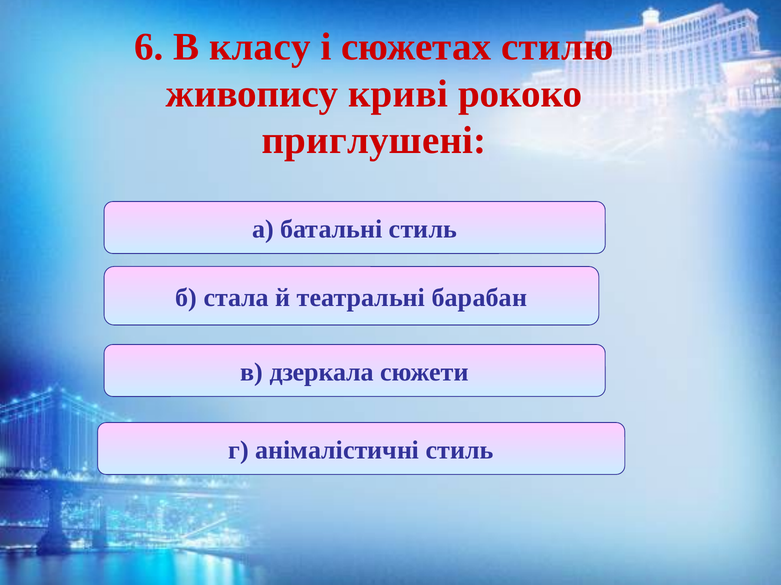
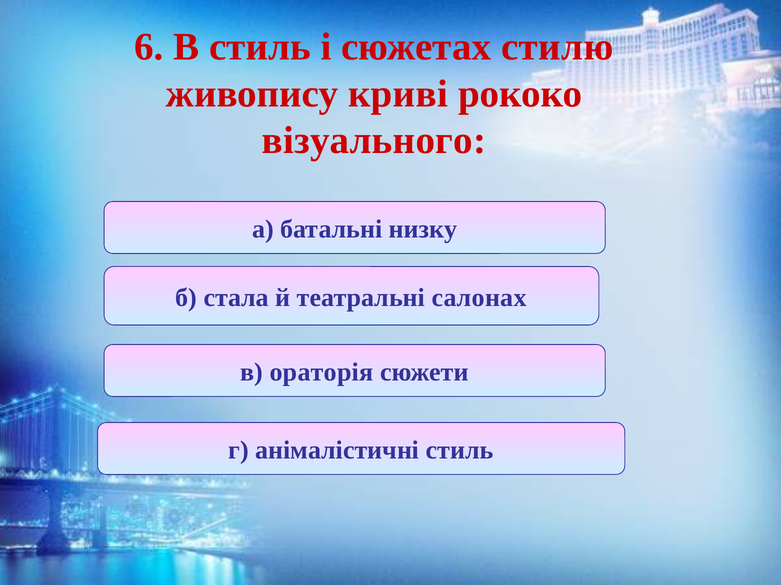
В класу: класу -> стиль
приглушені: приглушені -> візуального
батальні стиль: стиль -> низку
барабан: барабан -> салонах
дзеркала: дзеркала -> ораторія
